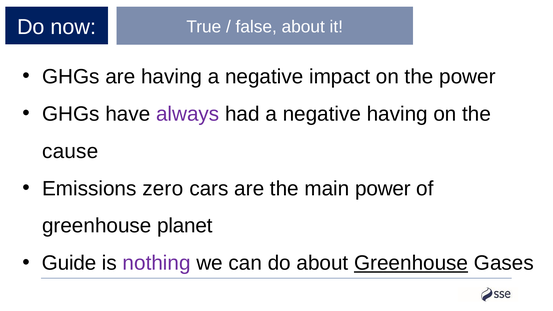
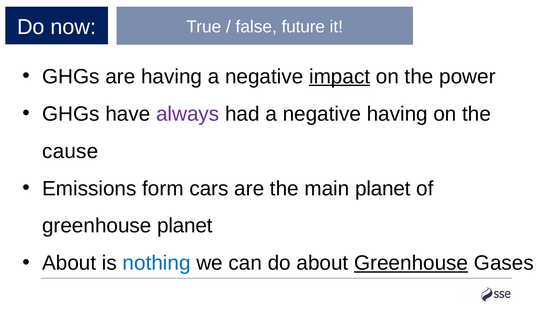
false about: about -> future
impact underline: none -> present
zero: zero -> form
main power: power -> planet
Guide at (69, 263): Guide -> About
nothing colour: purple -> blue
